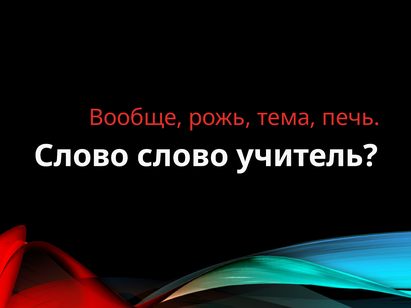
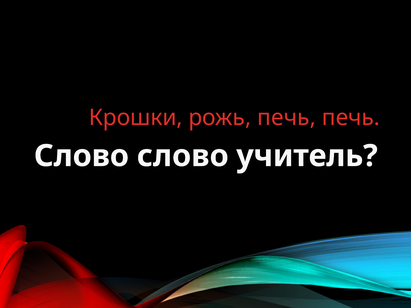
Вообще: Вообще -> Крошки
рожь тема: тема -> печь
